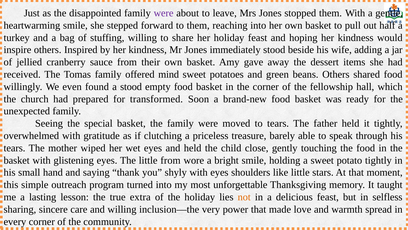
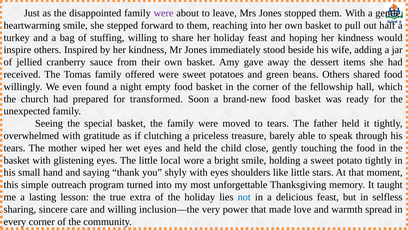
offered mind: mind -> were
a stood: stood -> night
little from: from -> local
not colour: orange -> blue
